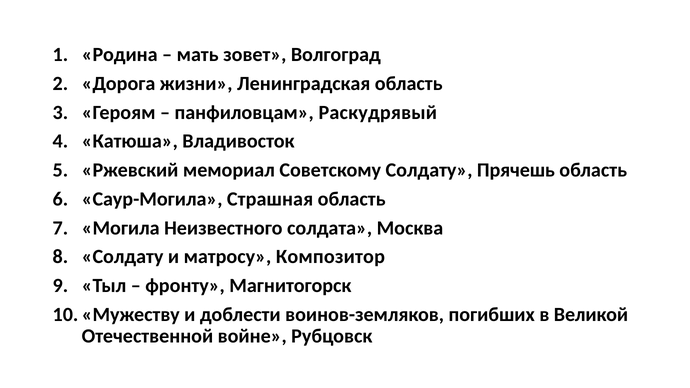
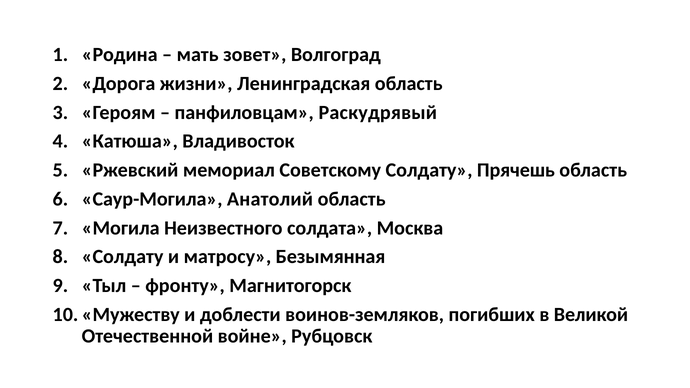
Страшная: Страшная -> Анатолий
Композитор: Композитор -> Безымянная
